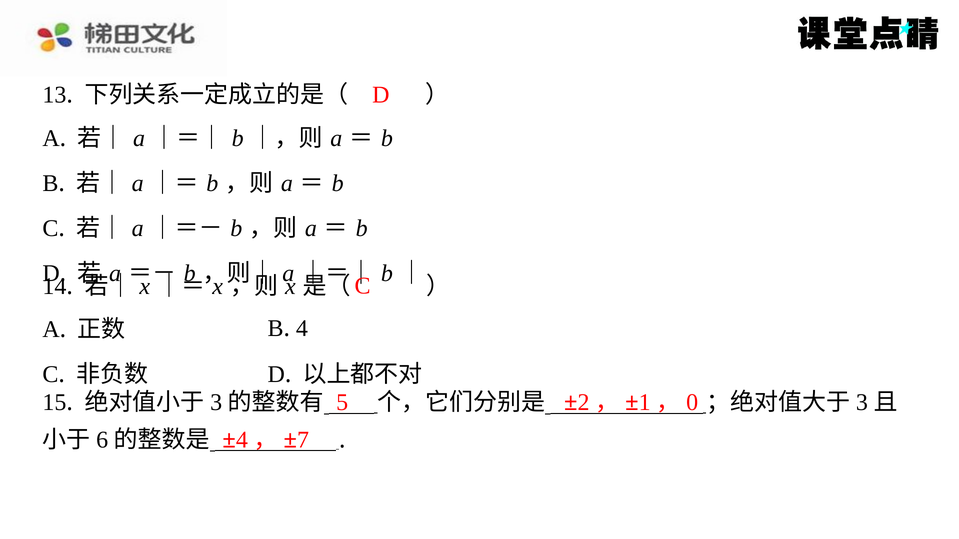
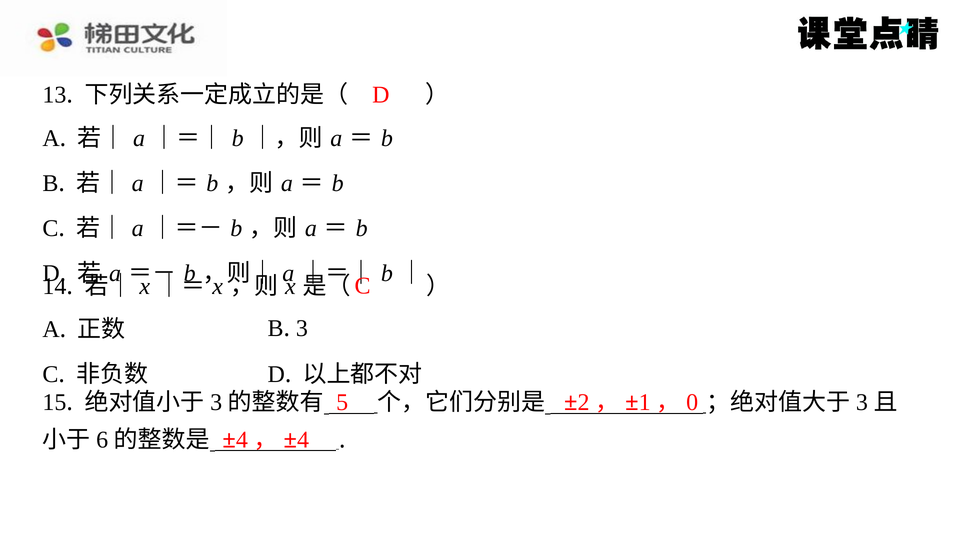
4: 4 -> 3
7: 7 -> 4
